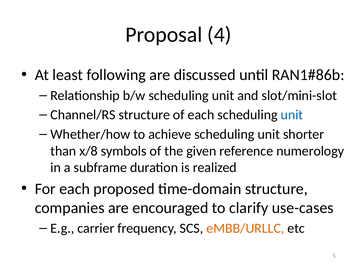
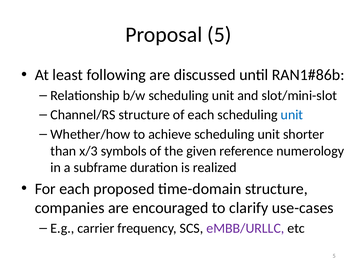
Proposal 4: 4 -> 5
x/8: x/8 -> x/3
eMBB/URLLC colour: orange -> purple
